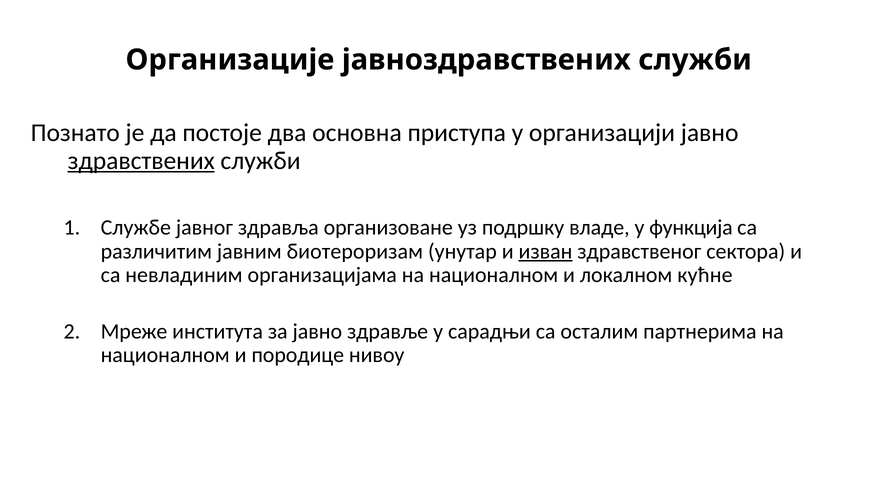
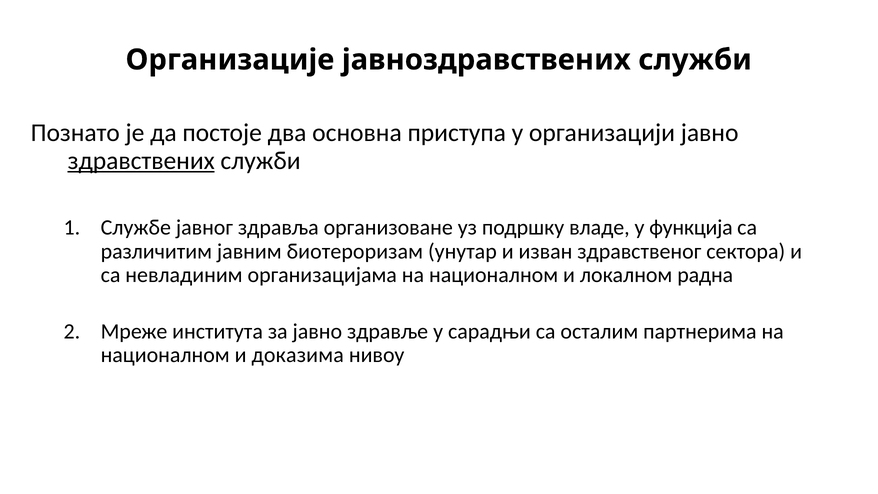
изван underline: present -> none
кућне: кућне -> радна
породице: породице -> доказима
